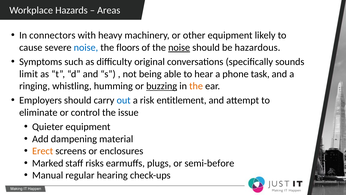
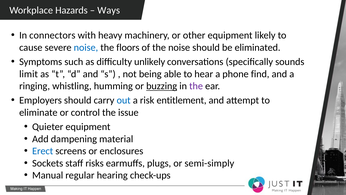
Areas: Areas -> Ways
noise at (179, 47) underline: present -> none
hazardous: hazardous -> eliminated
original: original -> unlikely
task: task -> find
the at (196, 86) colour: orange -> purple
Erect colour: orange -> blue
Marked: Marked -> Sockets
semi-before: semi-before -> semi-simply
